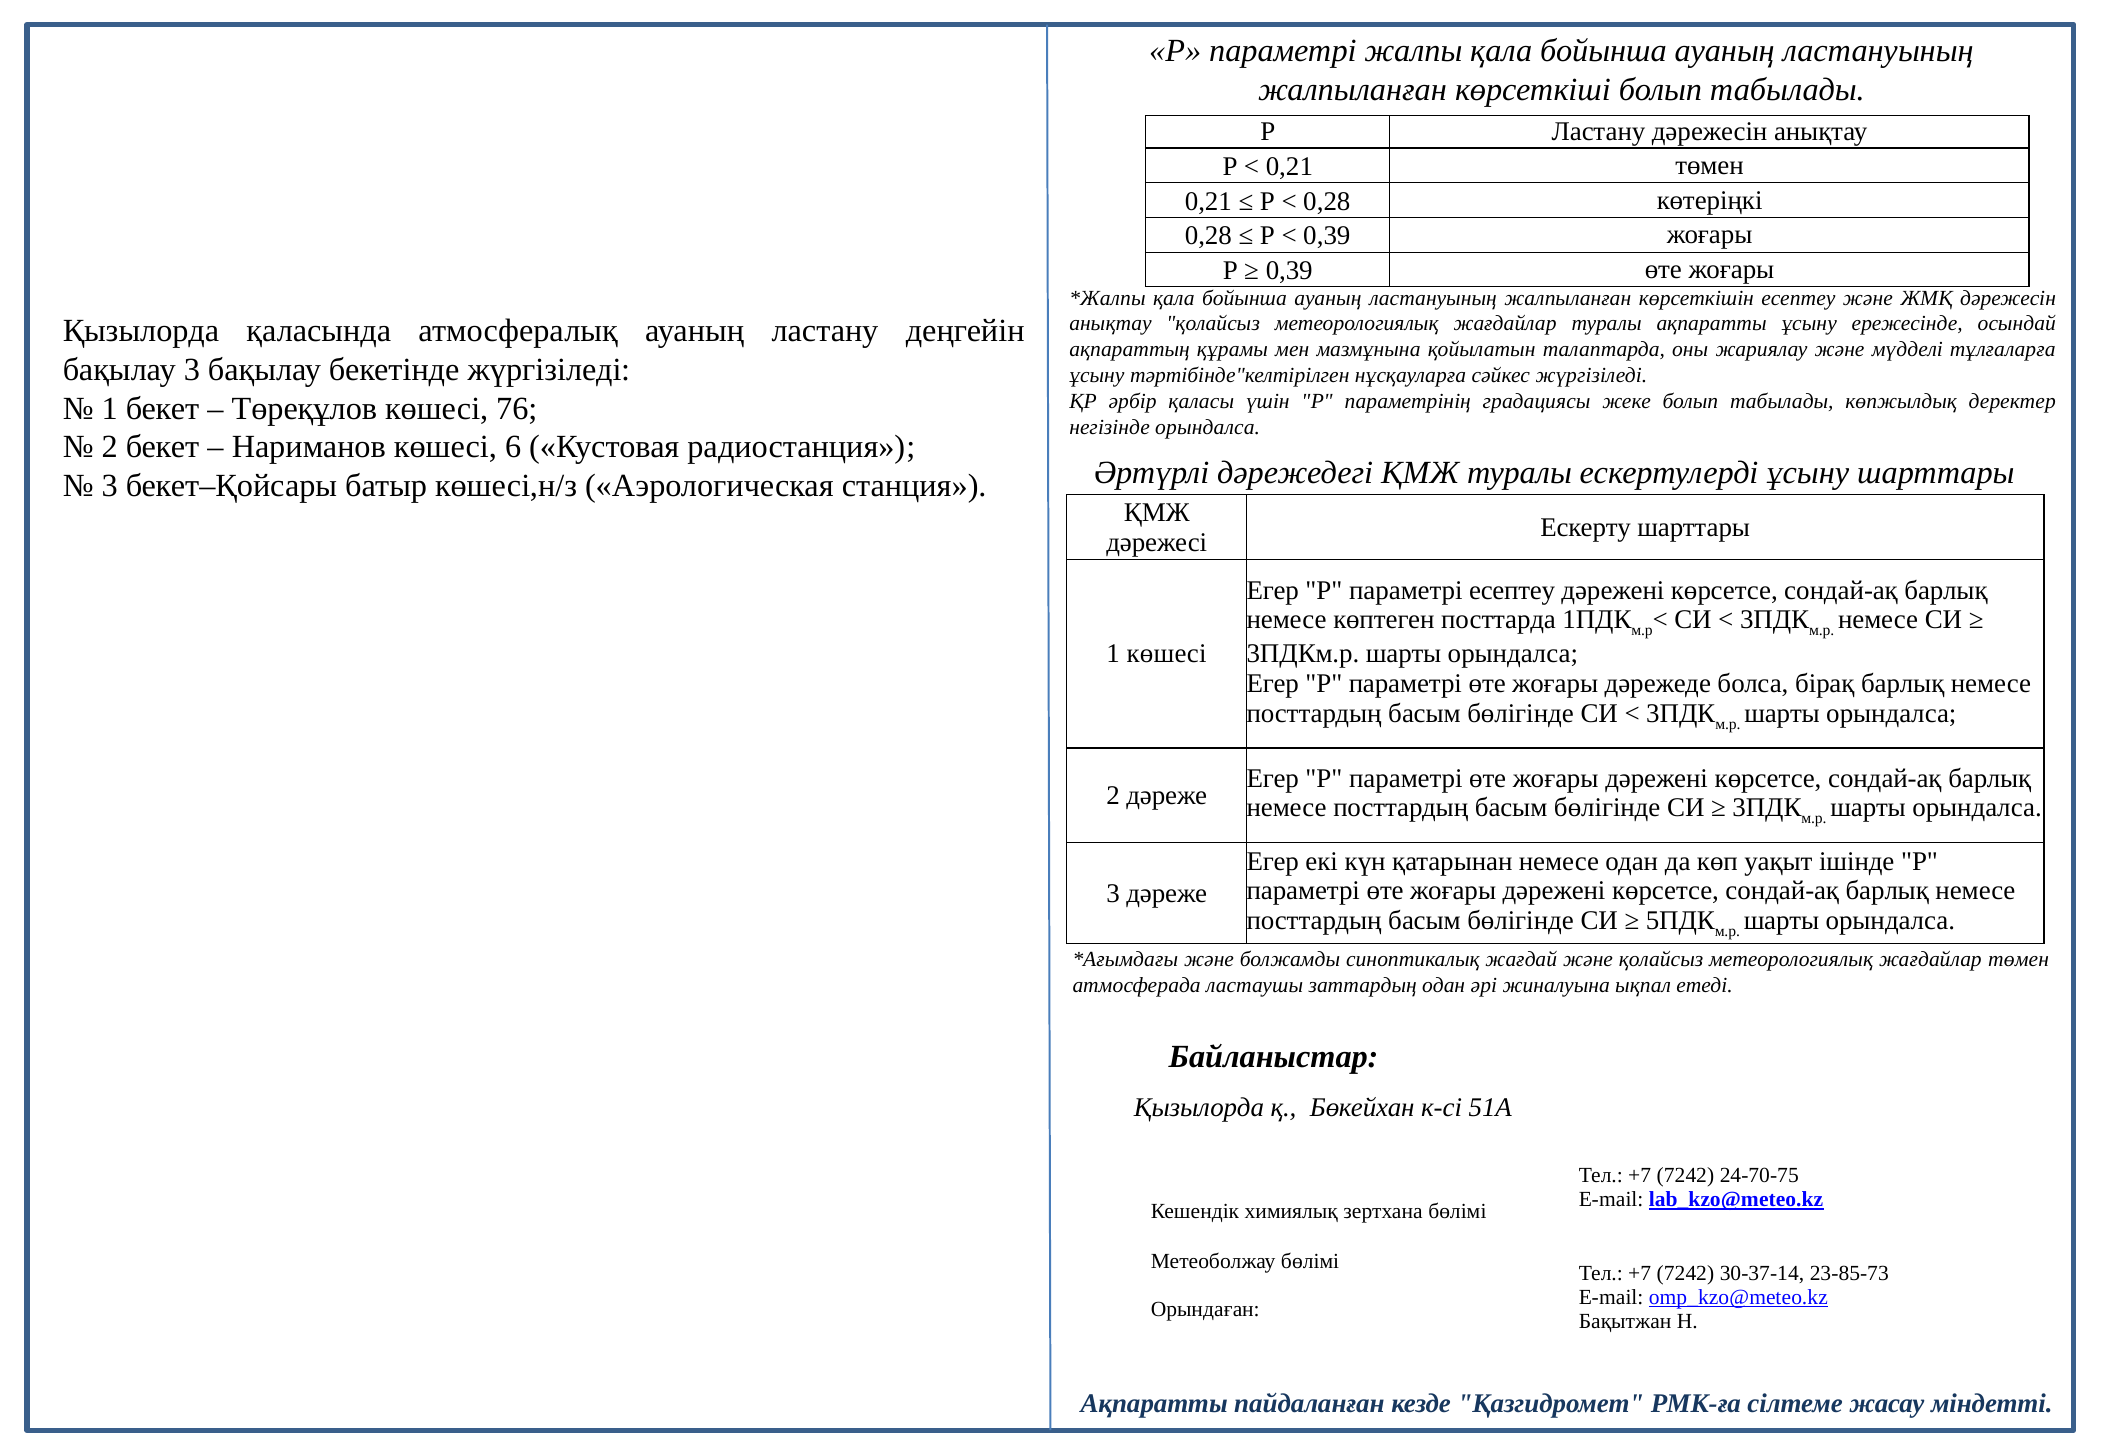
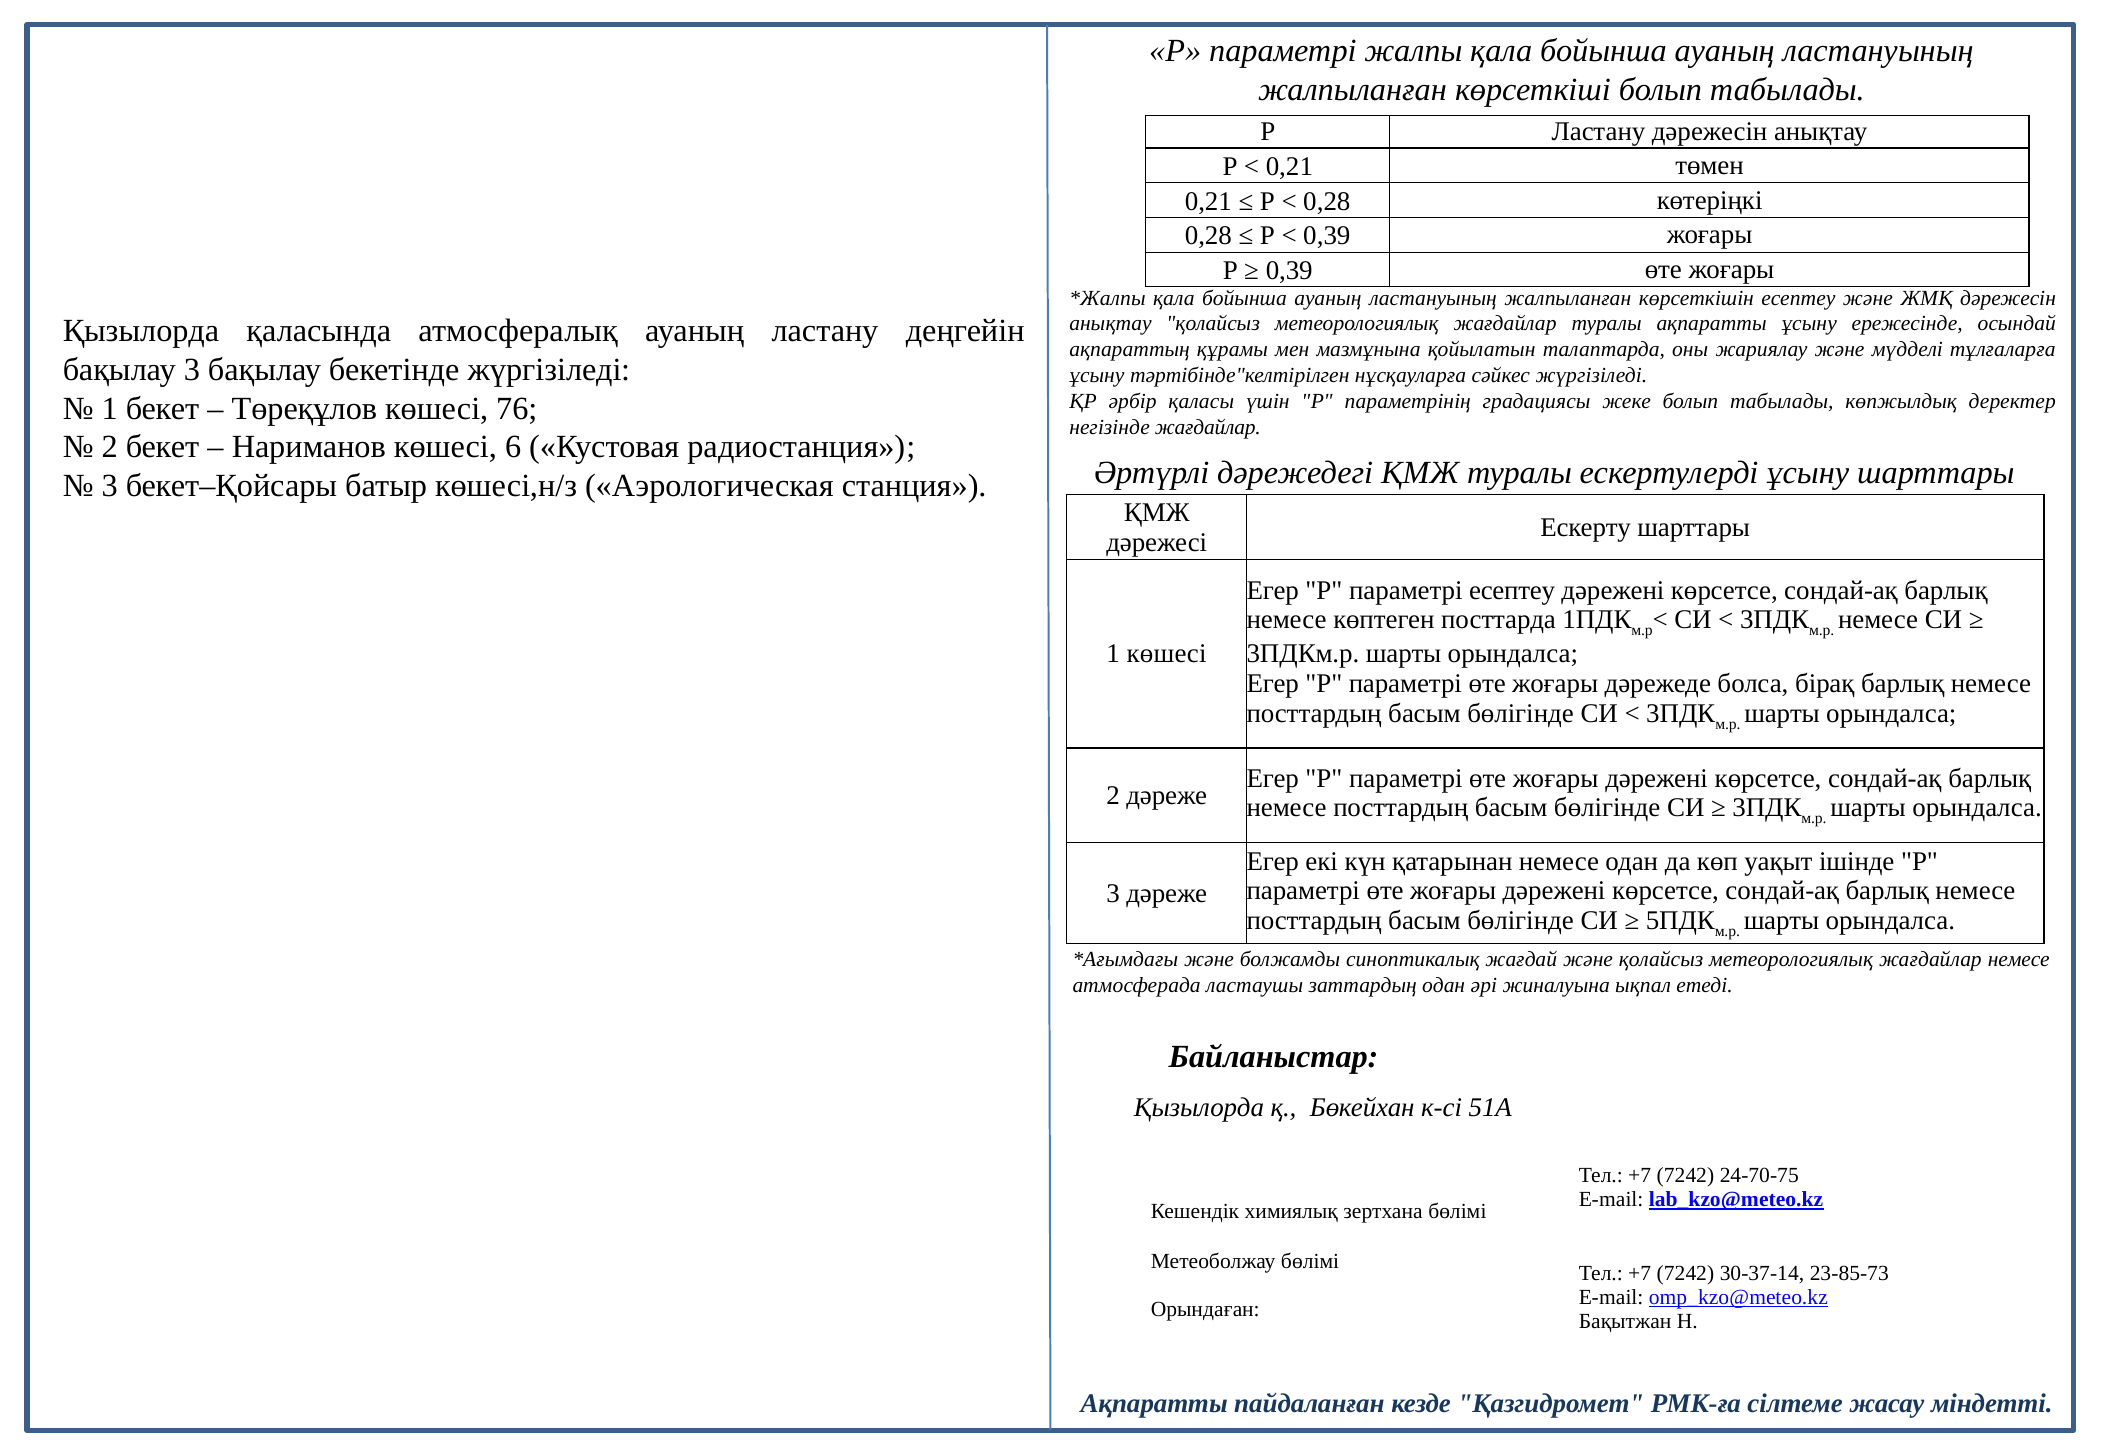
негізінде орындалса: орындалса -> жағдайлар
жағдайлар төмен: төмен -> немесе
